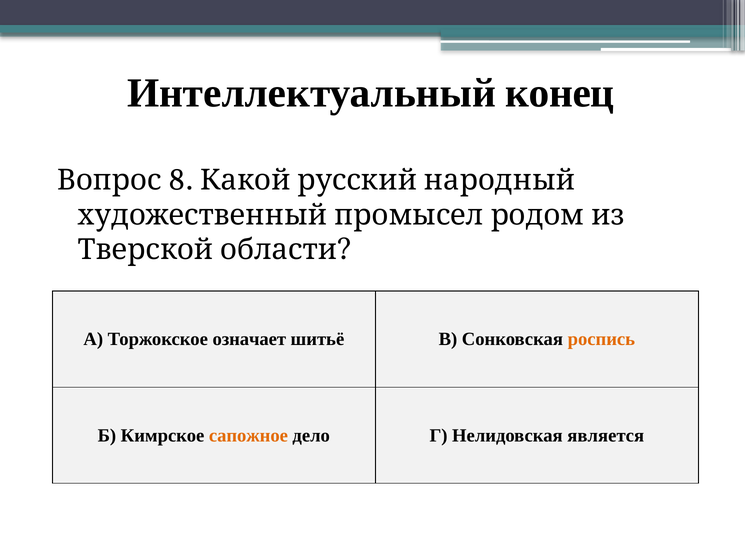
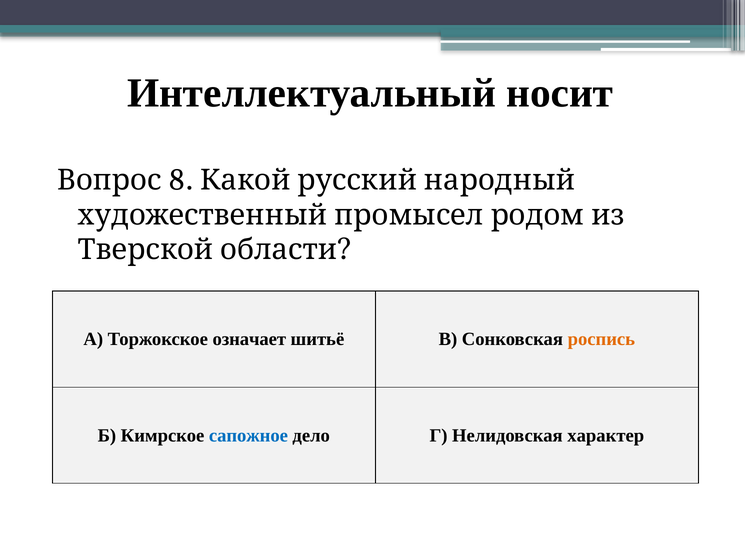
конец: конец -> носит
сапожное colour: orange -> blue
является: является -> характер
